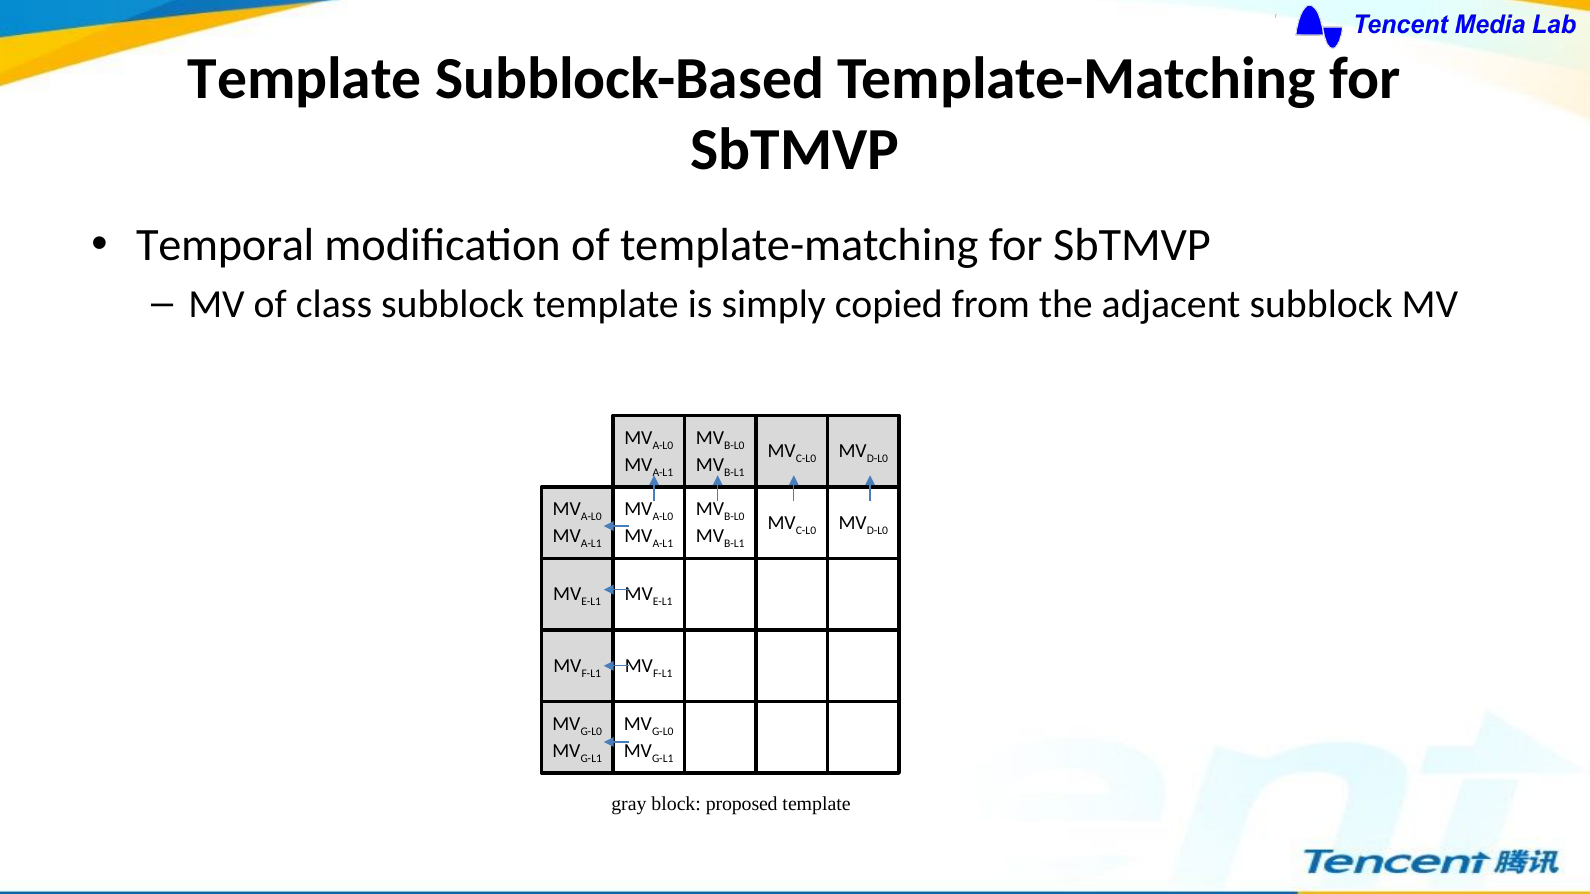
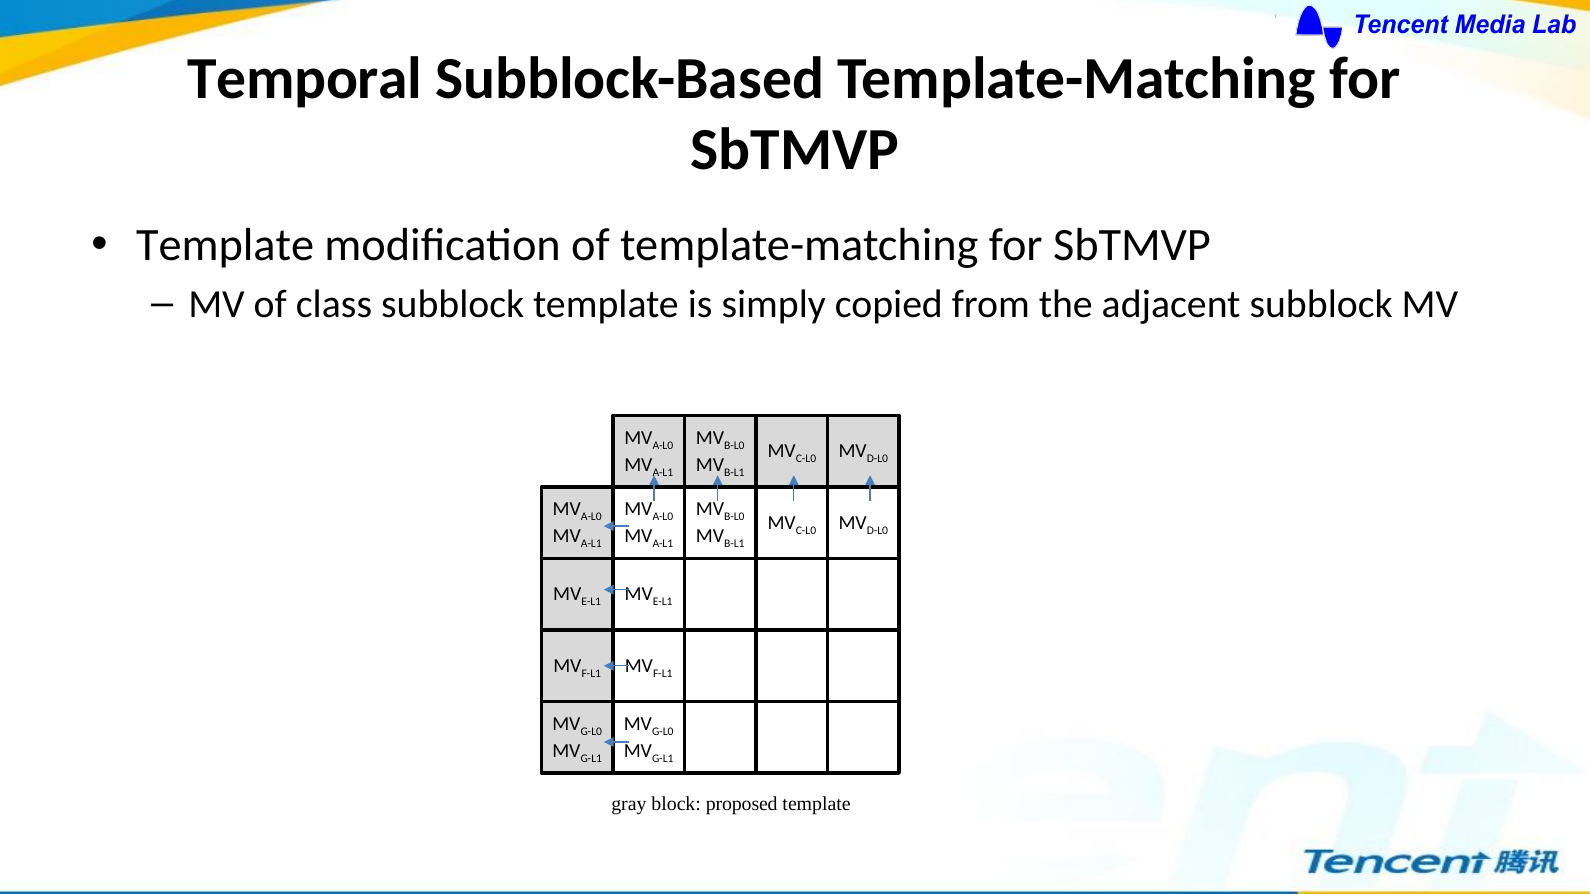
Template at (305, 79): Template -> Temporal
Temporal at (225, 246): Temporal -> Template
